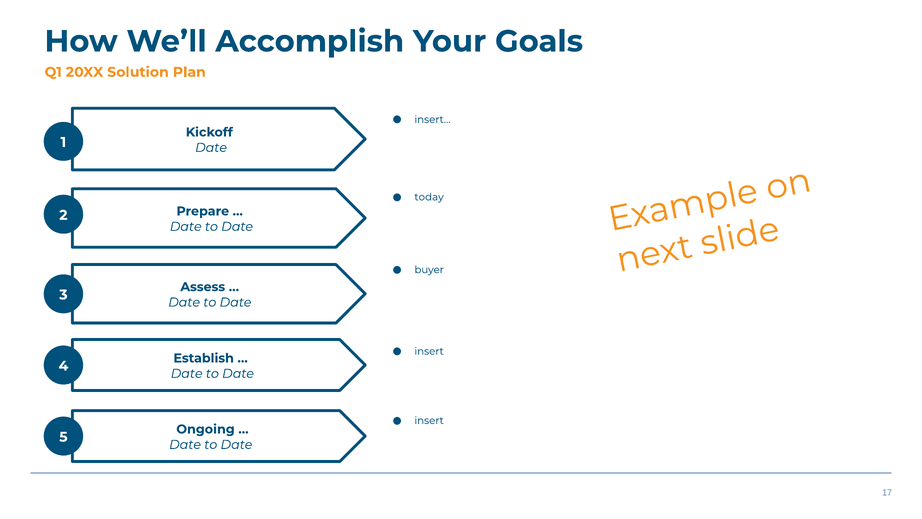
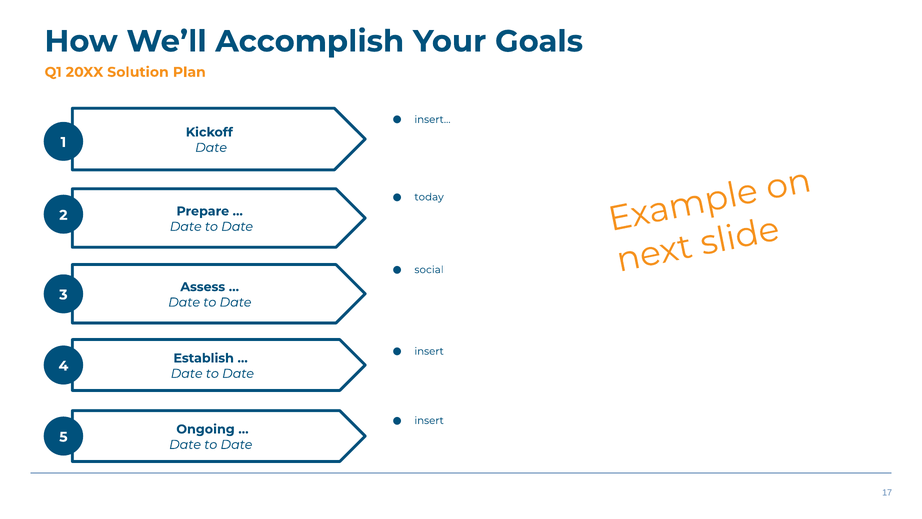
buyer: buyer -> social
